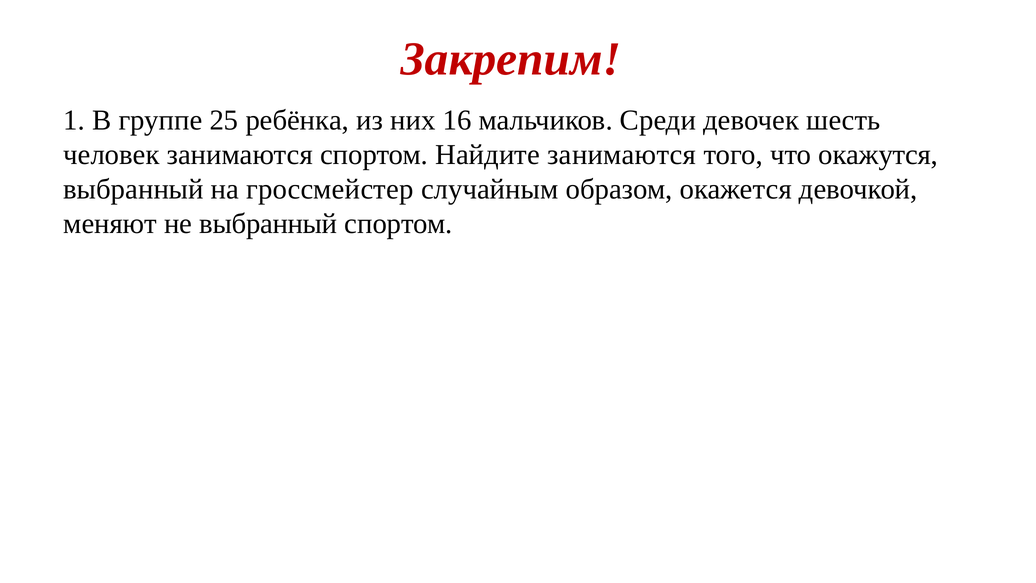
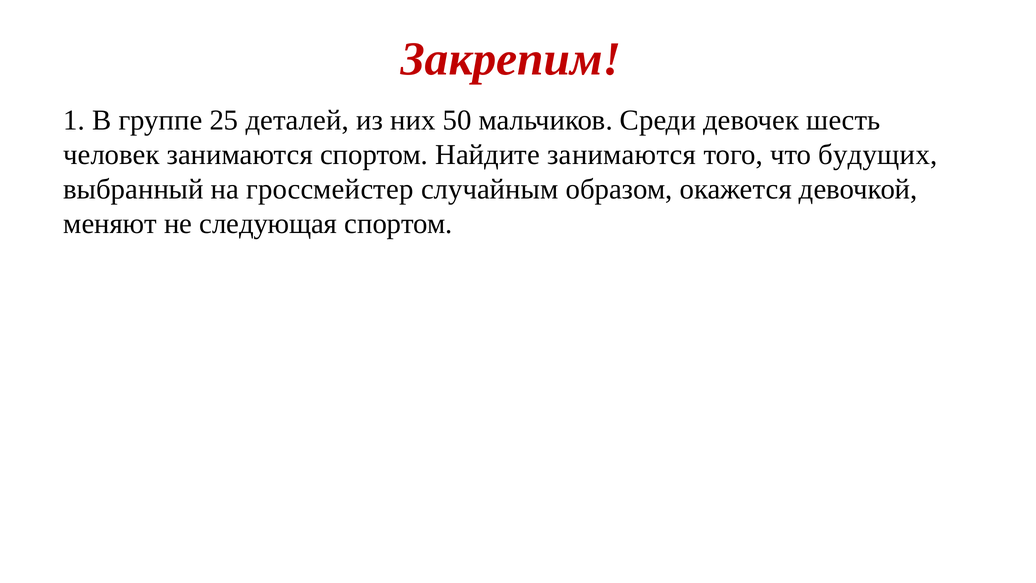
ребёнка: ребёнка -> деталей
16: 16 -> 50
окажутся: окажутся -> будущих
не выбранный: выбранный -> следующая
